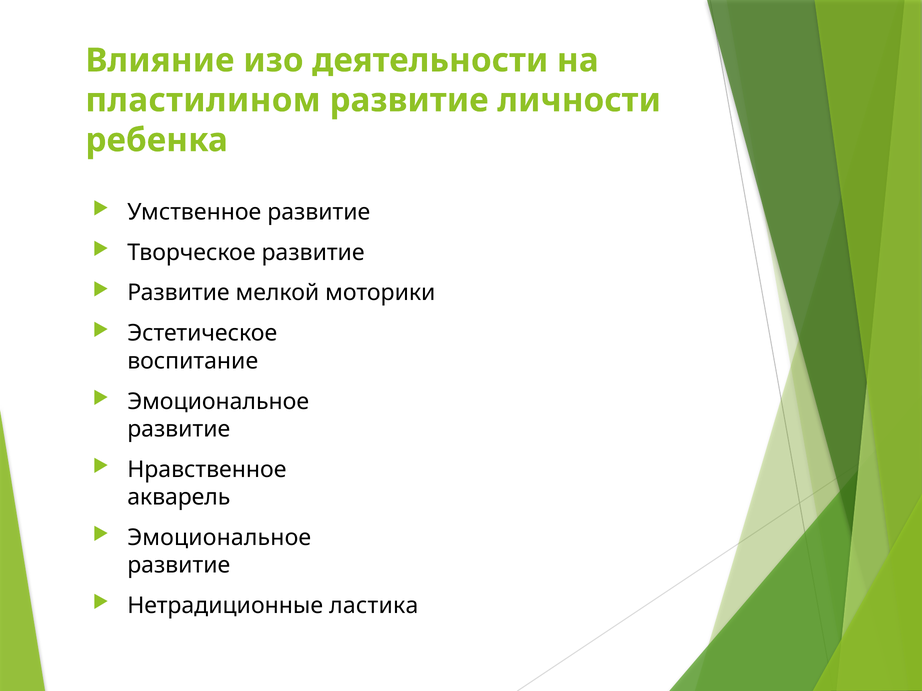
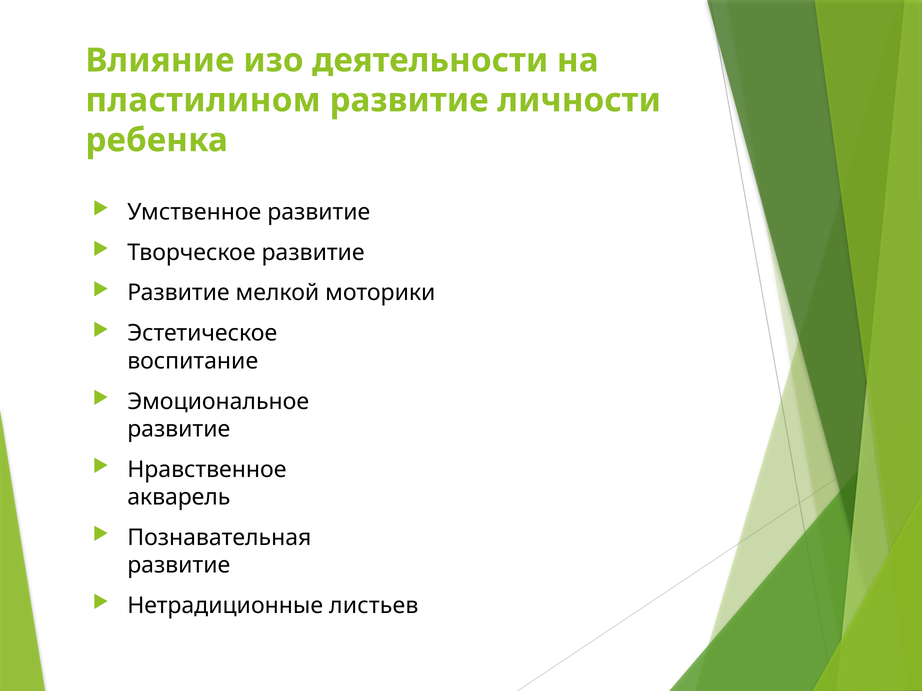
Эмоциональное at (219, 538): Эмоциональное -> Познавательная
ластика: ластика -> листьев
